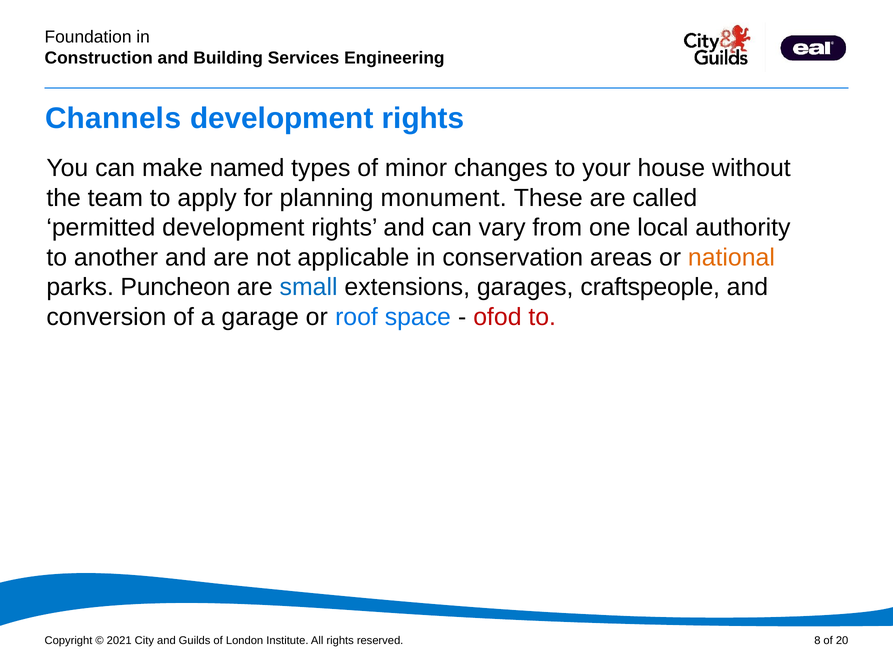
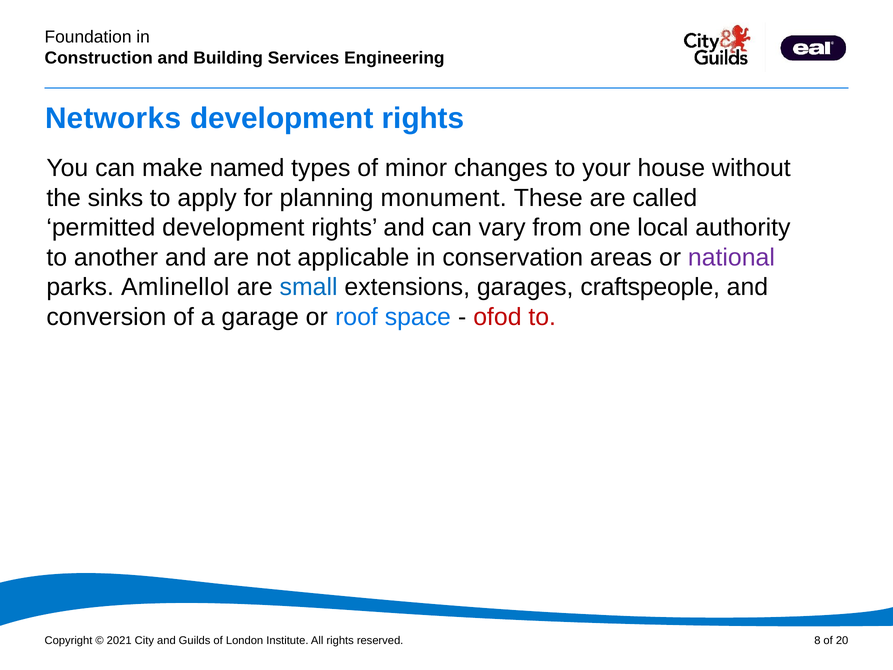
Channels: Channels -> Networks
team: team -> sinks
national colour: orange -> purple
Puncheon: Puncheon -> Amlinellol
